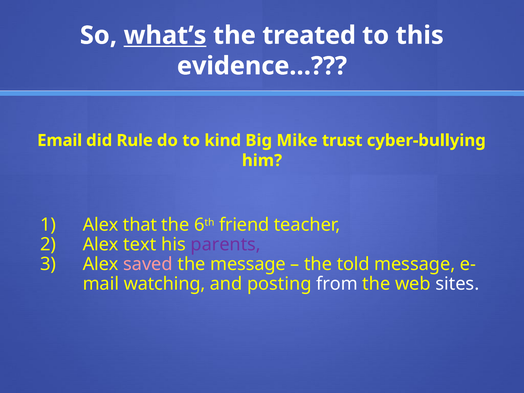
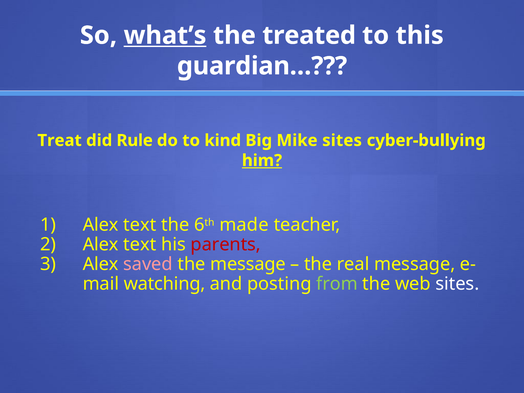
evidence…: evidence… -> guardian…
Email: Email -> Treat
Mike trust: trust -> sites
him underline: none -> present
that at (140, 225): that -> text
friend: friend -> made
parents colour: purple -> red
told: told -> real
from colour: white -> light green
